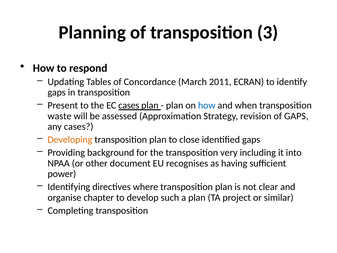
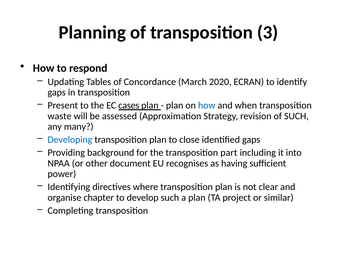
2011: 2011 -> 2020
of GAPS: GAPS -> SUCH
any cases: cases -> many
Developing colour: orange -> blue
very: very -> part
